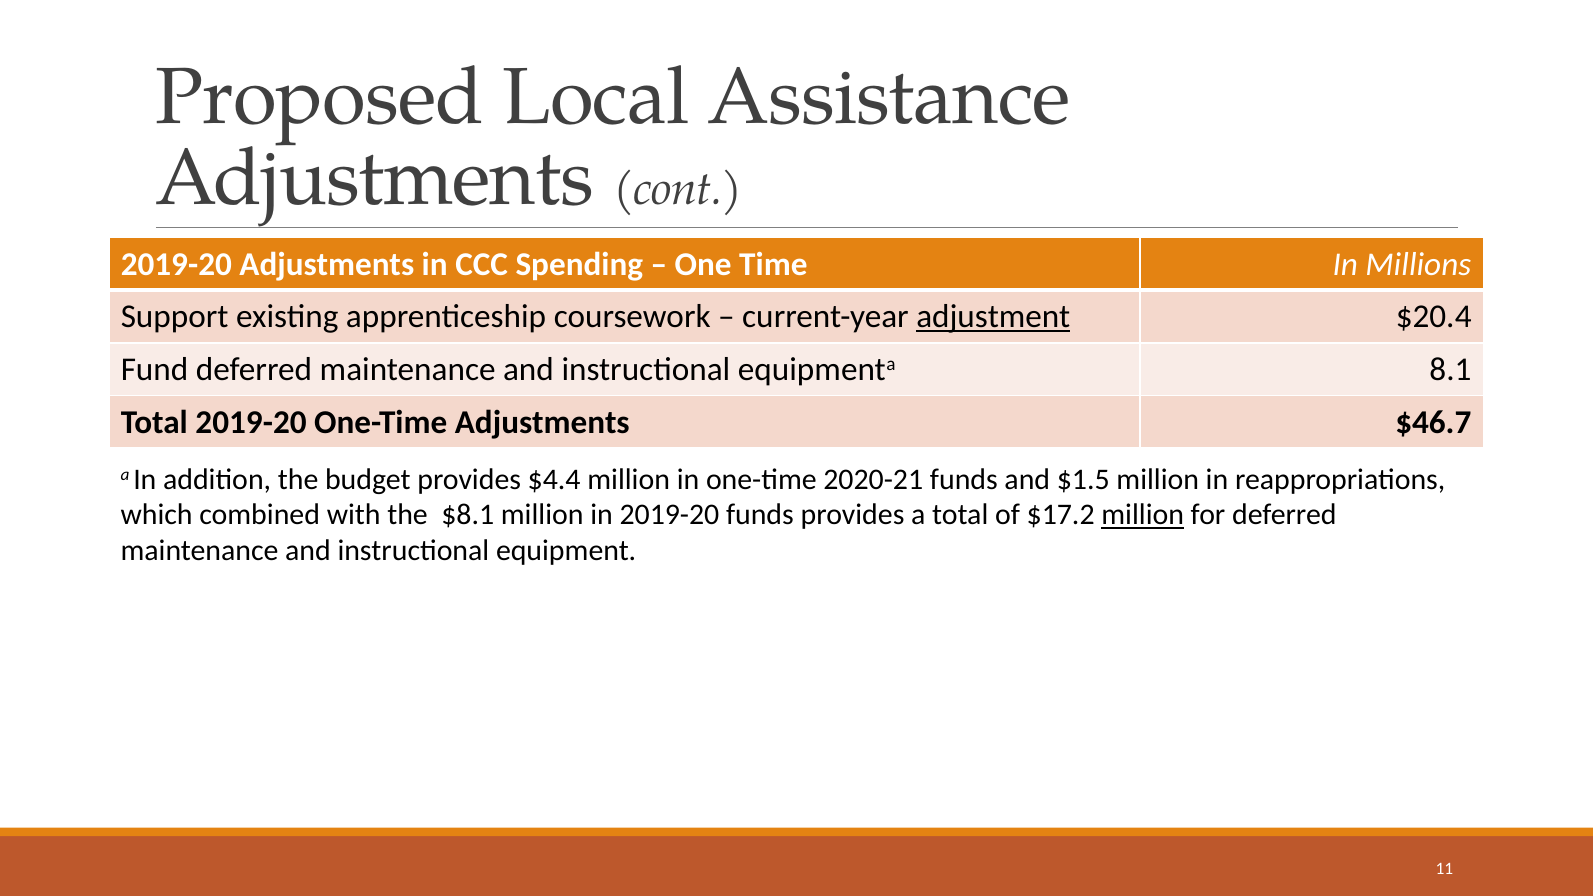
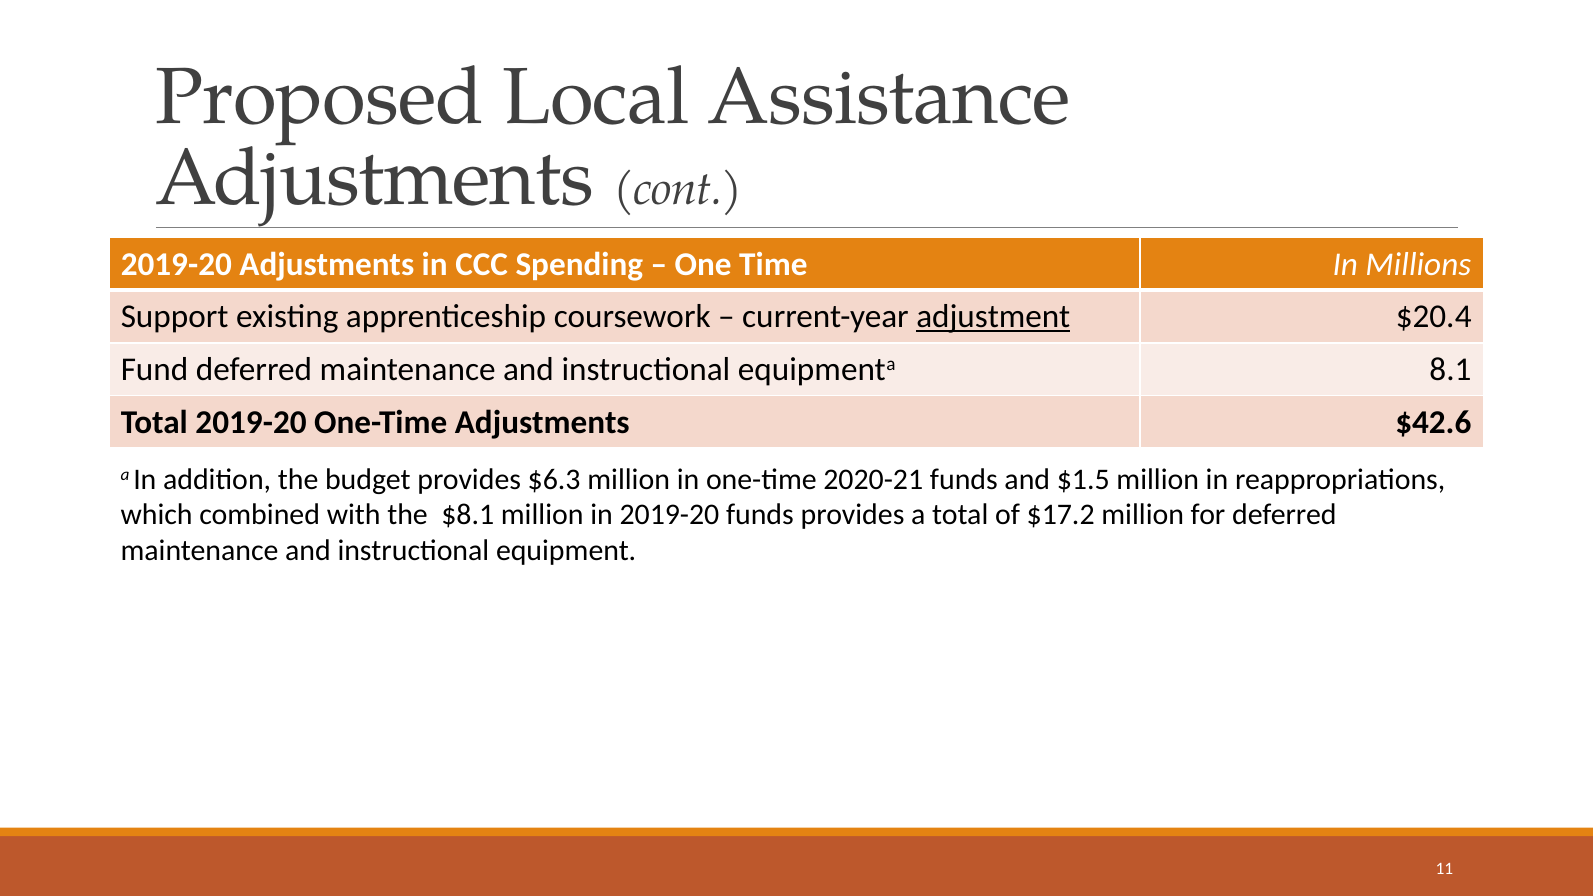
$46.7: $46.7 -> $42.6
$4.4: $4.4 -> $6.3
million at (1143, 515) underline: present -> none
